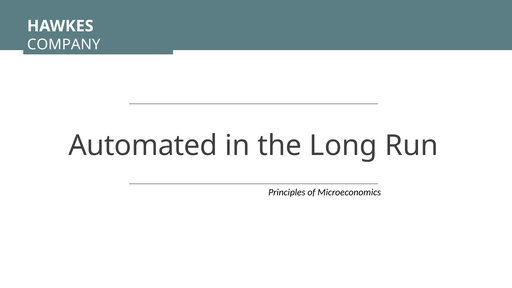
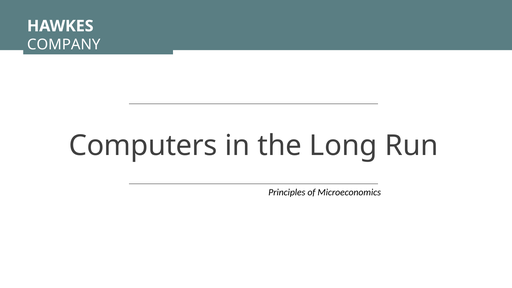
Automated: Automated -> Computers
